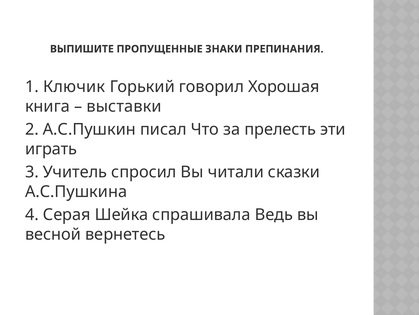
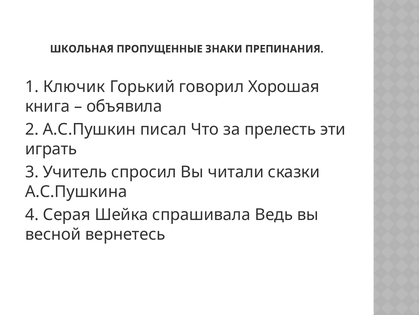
ВЫПИШИТЕ: ВЫПИШИТЕ -> ШКОЛЬНАЯ
выставки: выставки -> объявила
